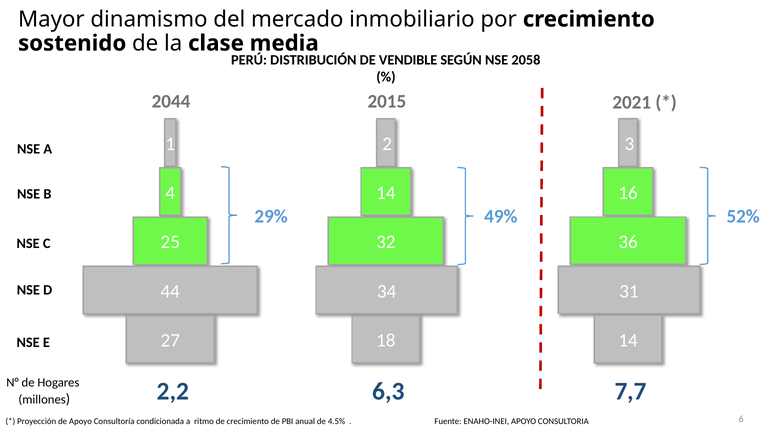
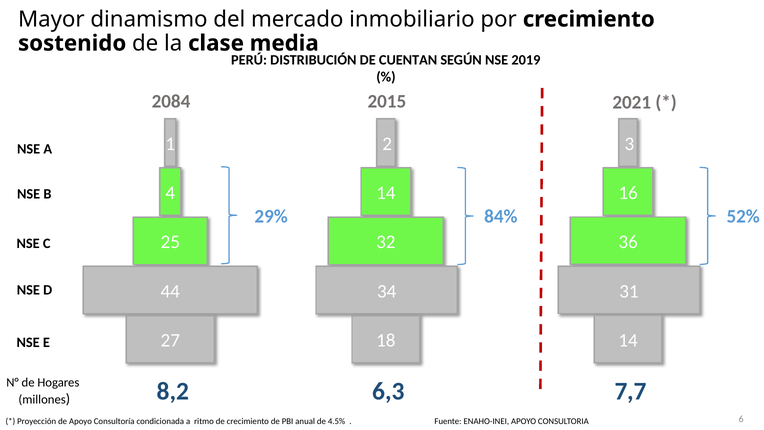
VENDIBLE: VENDIBLE -> CUENTAN
2058: 2058 -> 2019
2044: 2044 -> 2084
49%: 49% -> 84%
2,2: 2,2 -> 8,2
